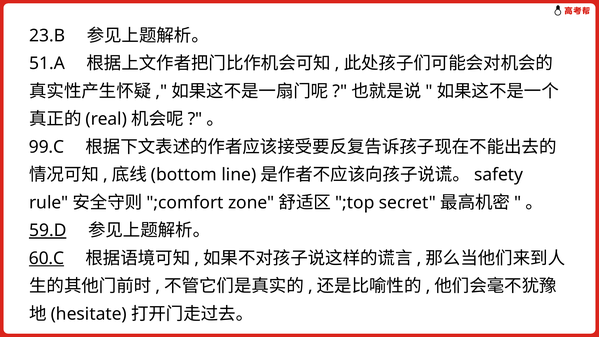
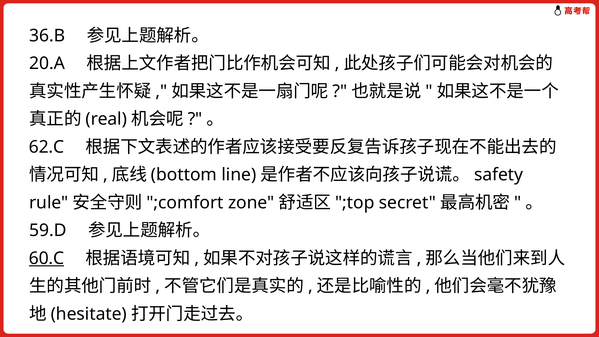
23.B: 23.B -> 36.B
51.A: 51.A -> 20.A
99.C: 99.C -> 62.C
59.D underline: present -> none
